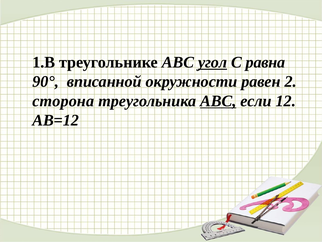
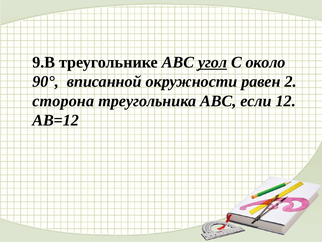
1.В: 1.В -> 9.В
равна: равна -> около
ABC at (218, 101) underline: present -> none
